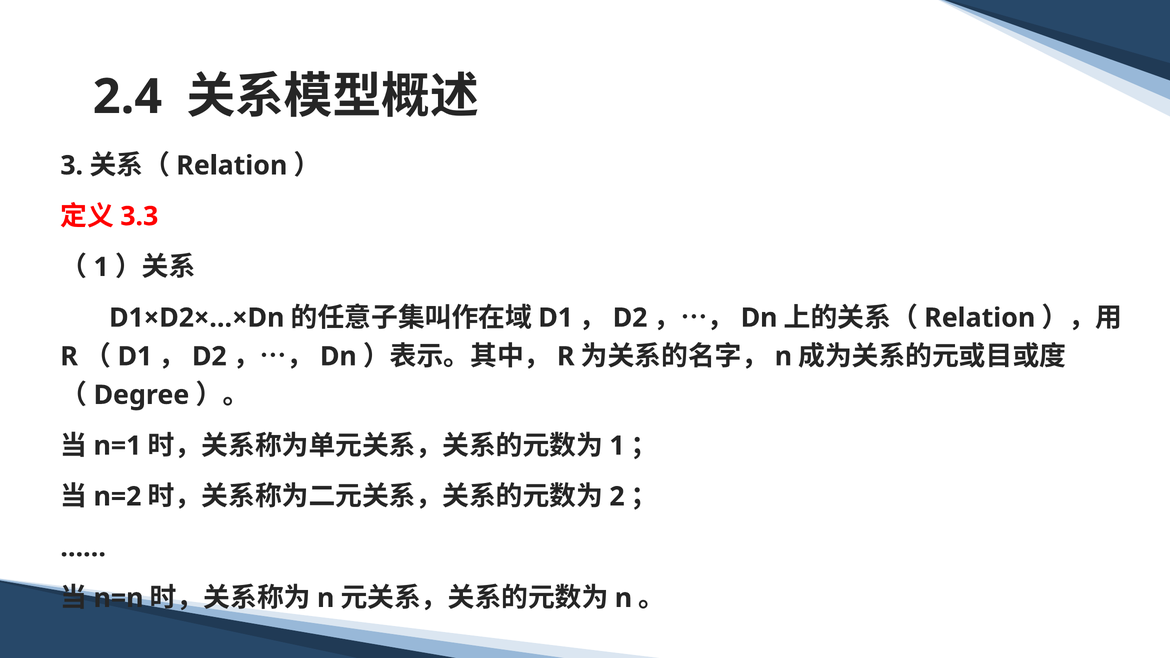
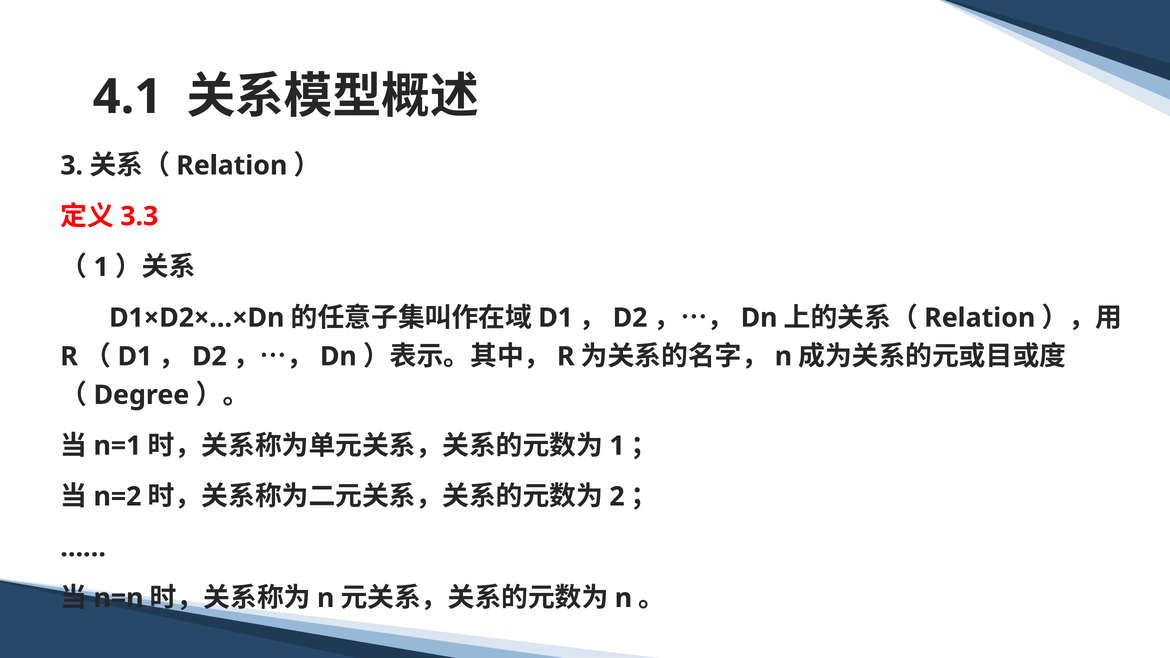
2.4: 2.4 -> 4.1
